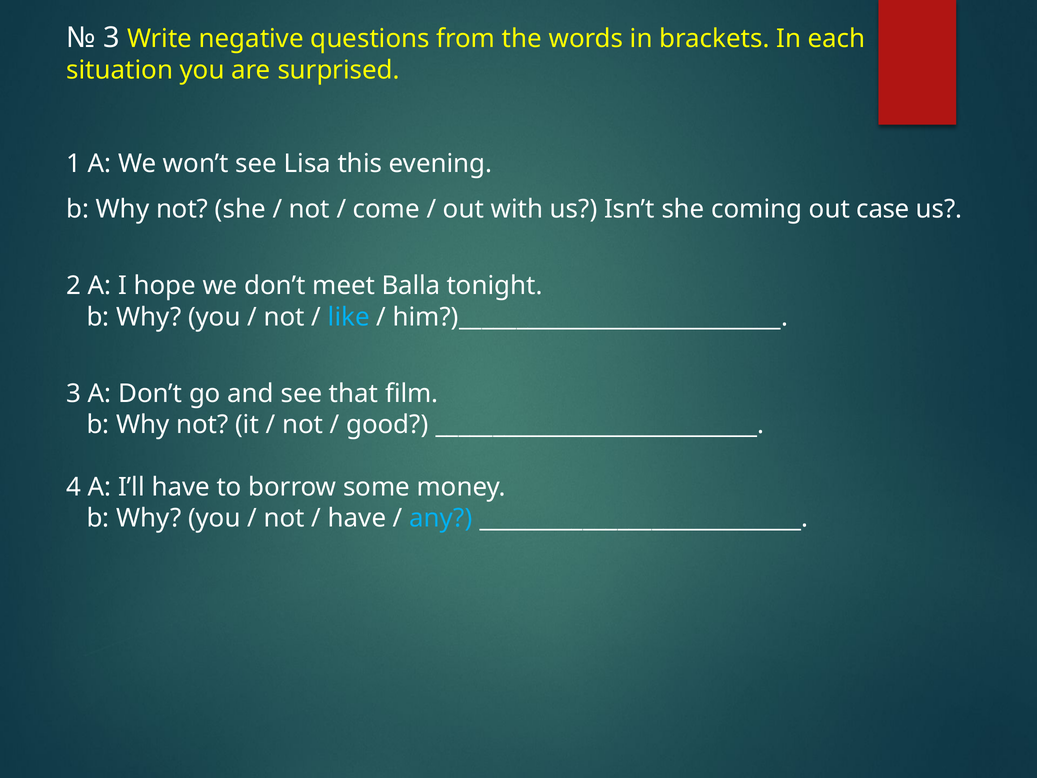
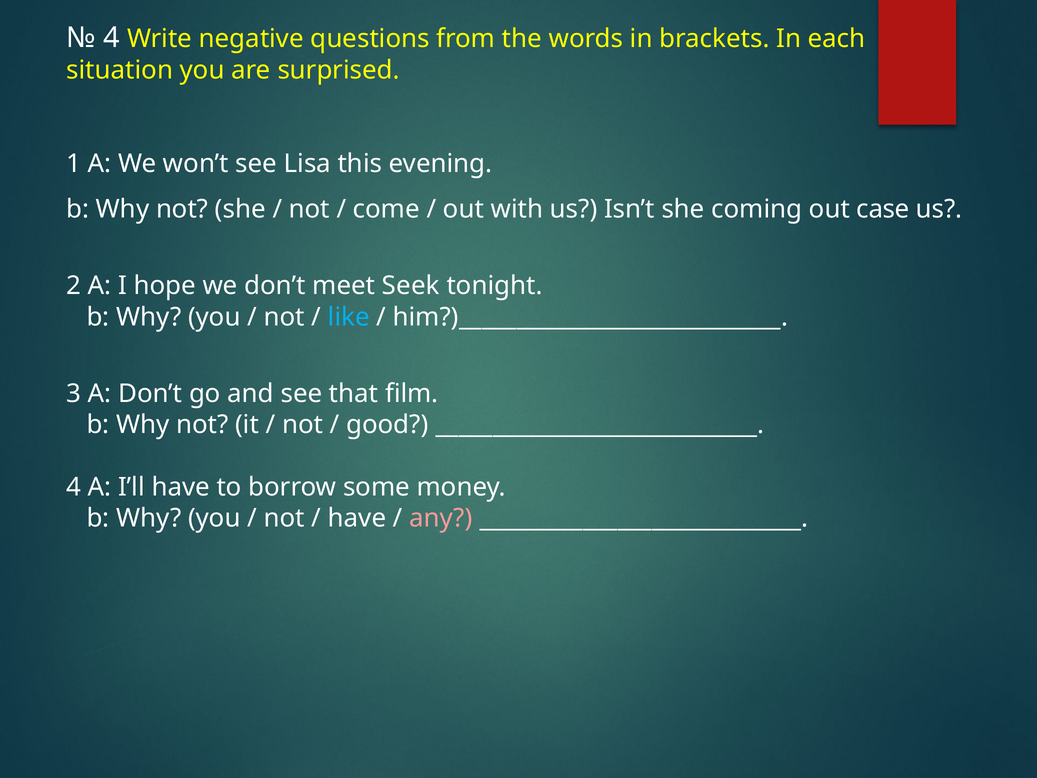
3 at (111, 38): 3 -> 4
Balla: Balla -> Seek
any colour: light blue -> pink
